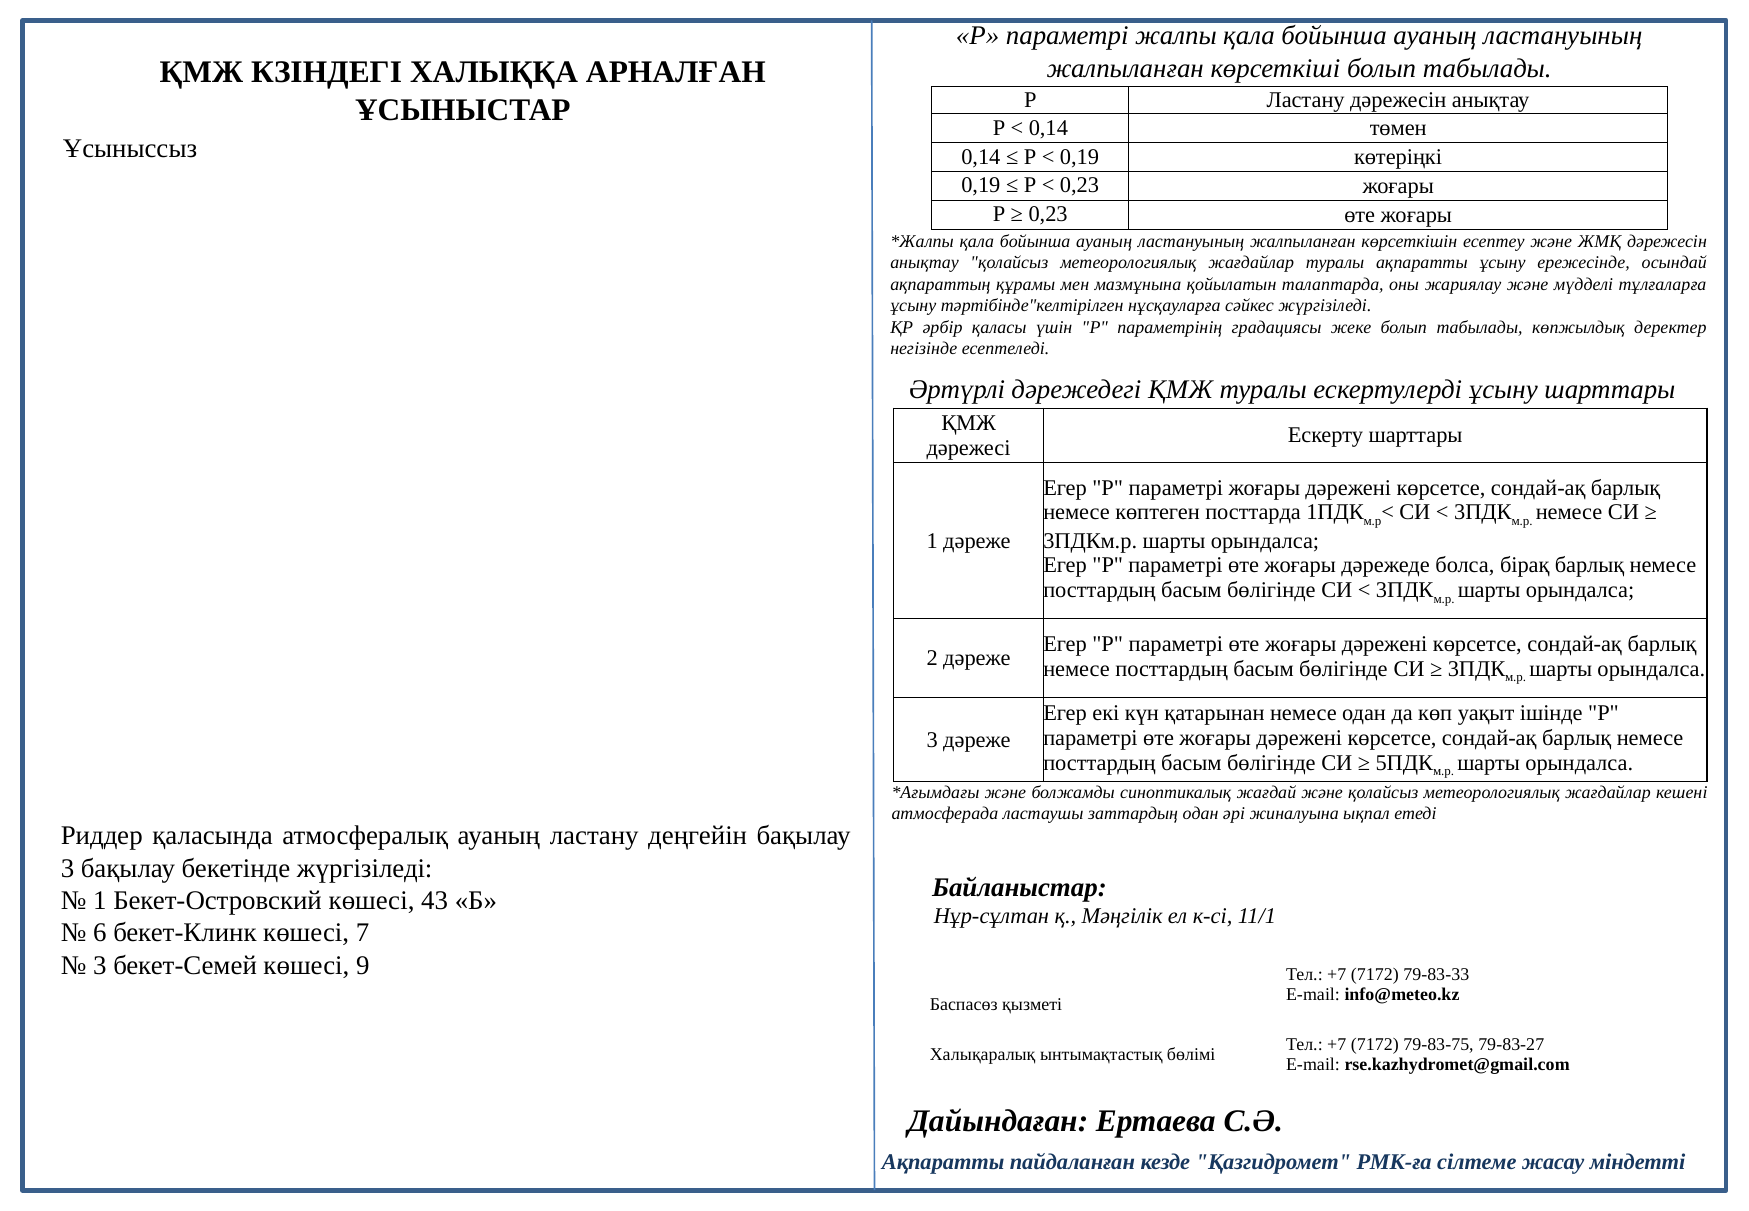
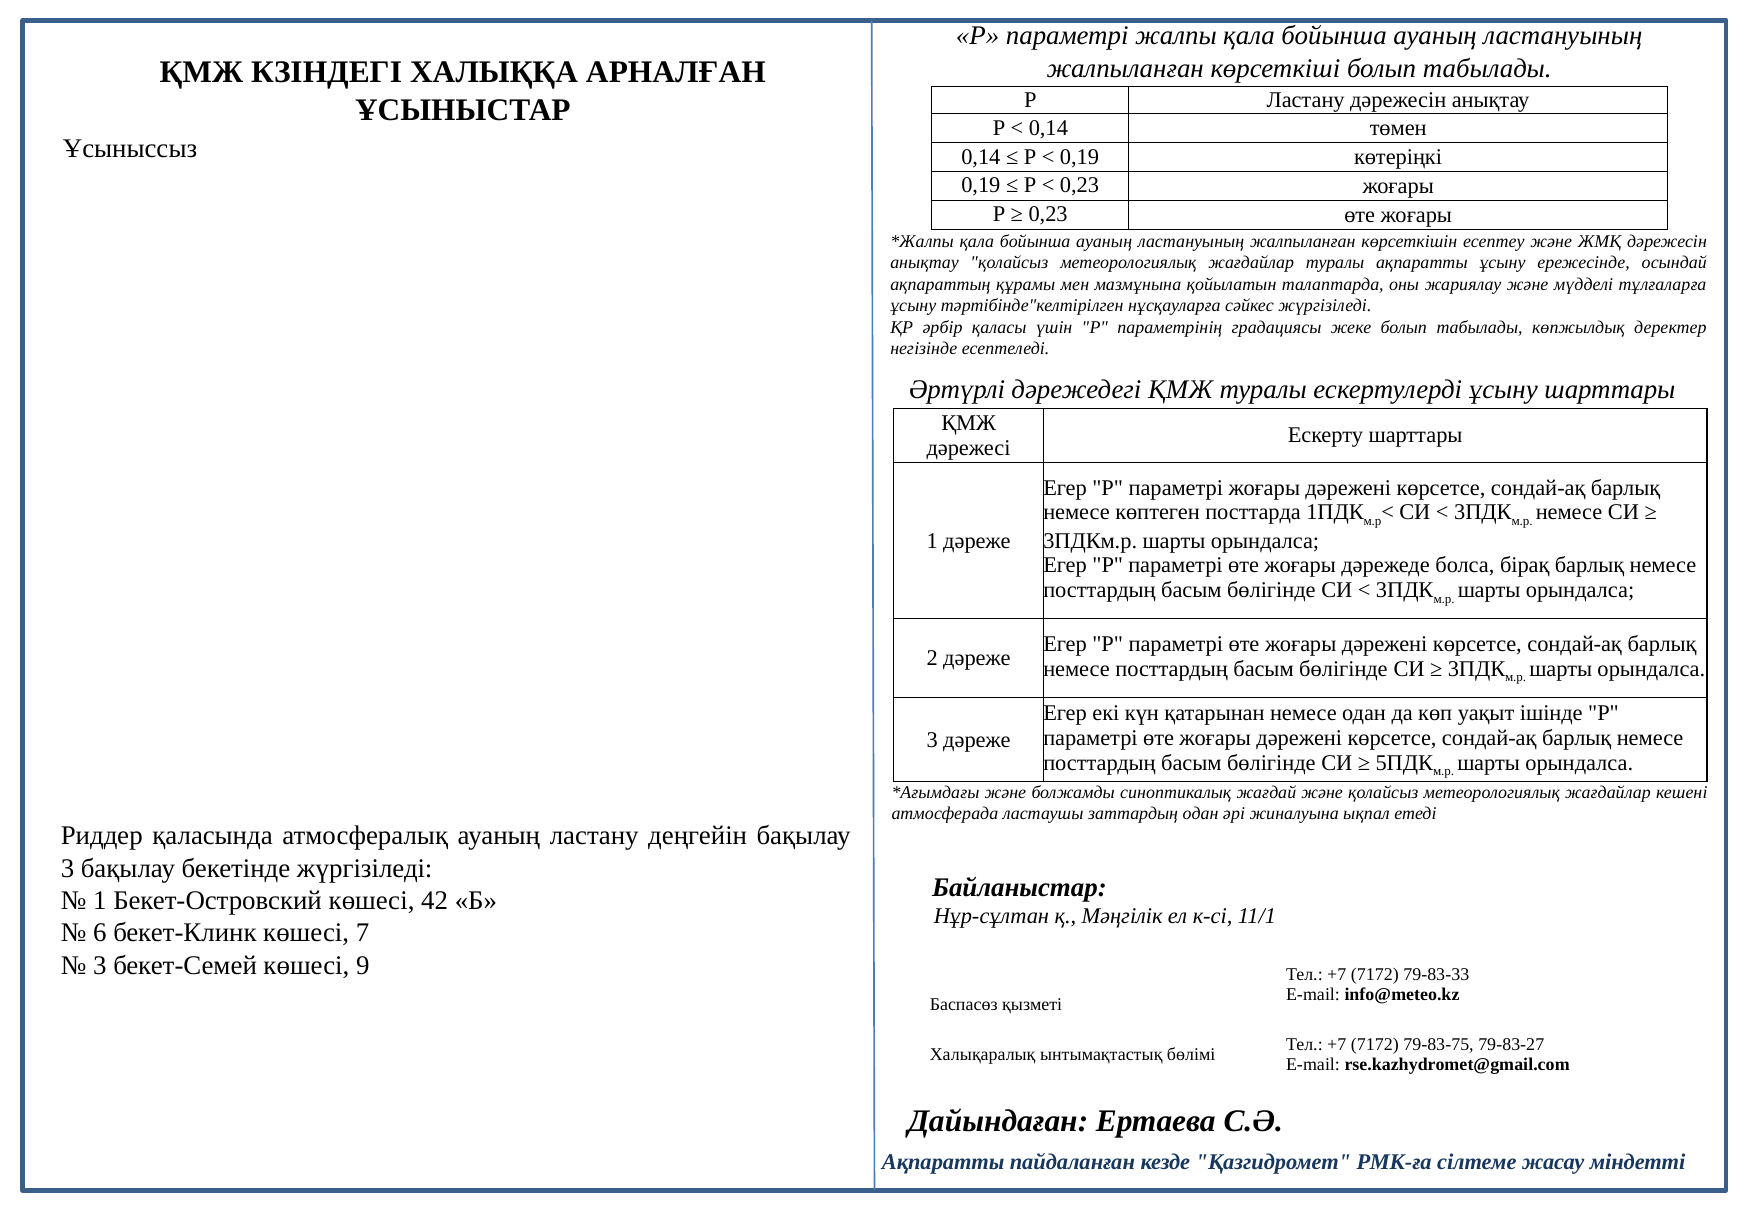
43: 43 -> 42
